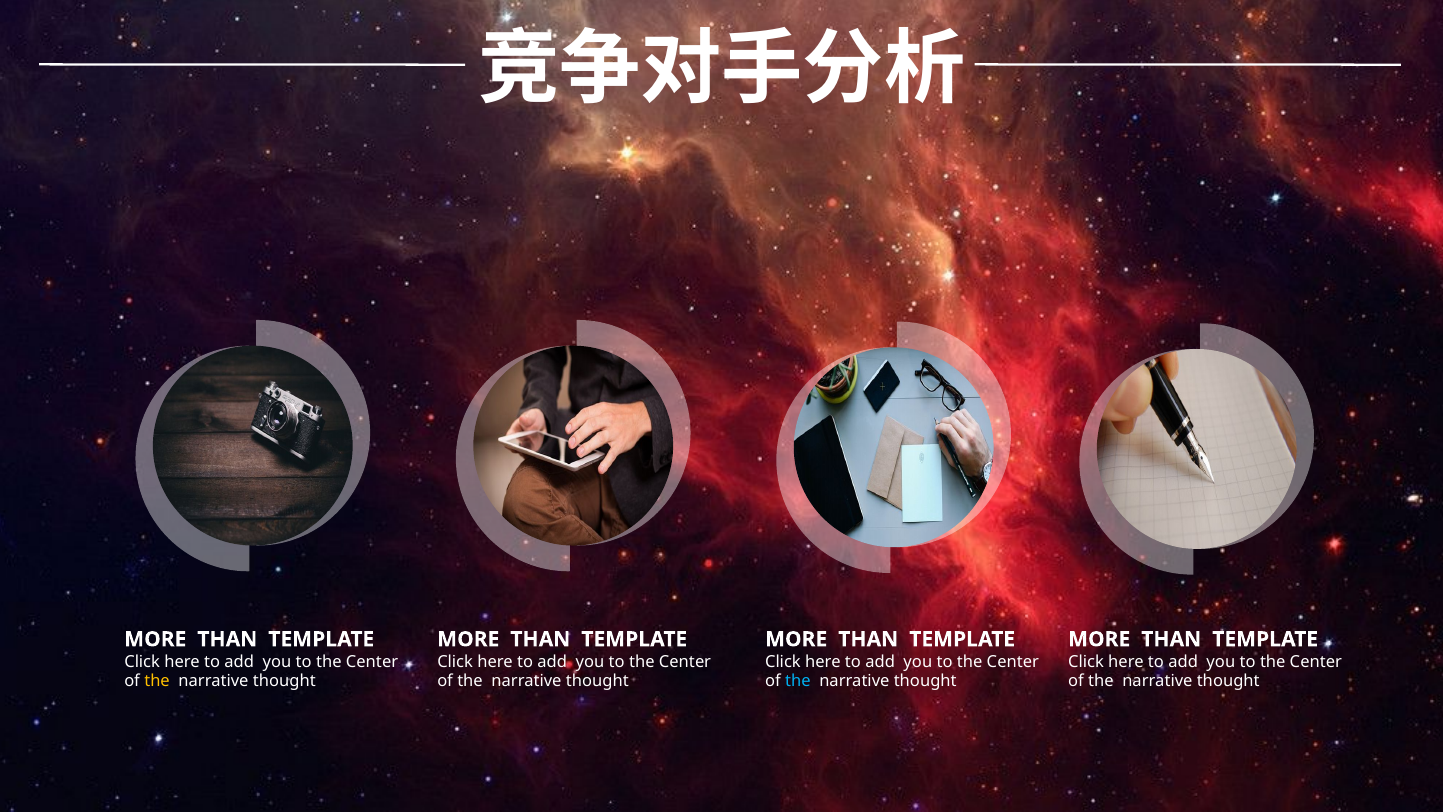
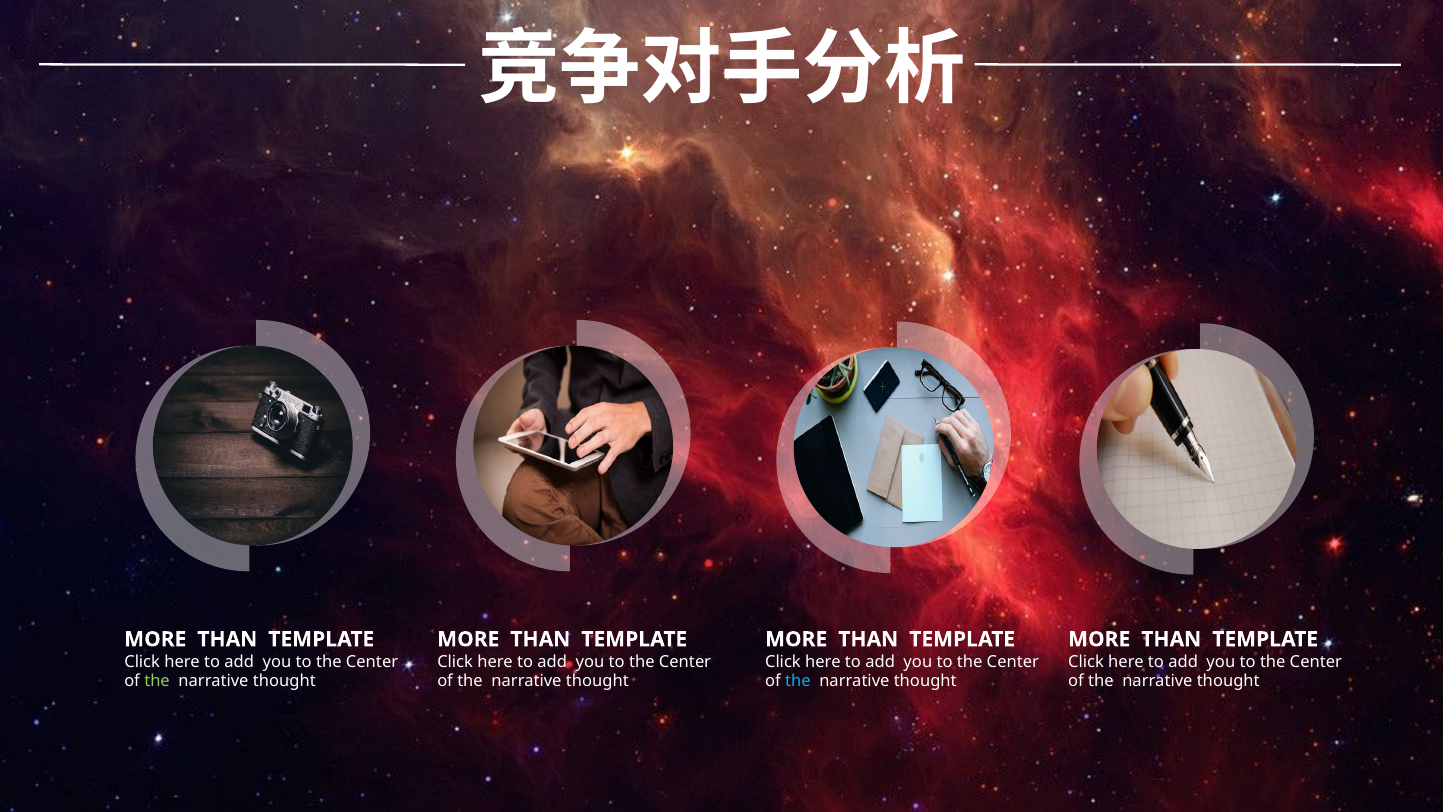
the at (157, 681) colour: yellow -> light green
